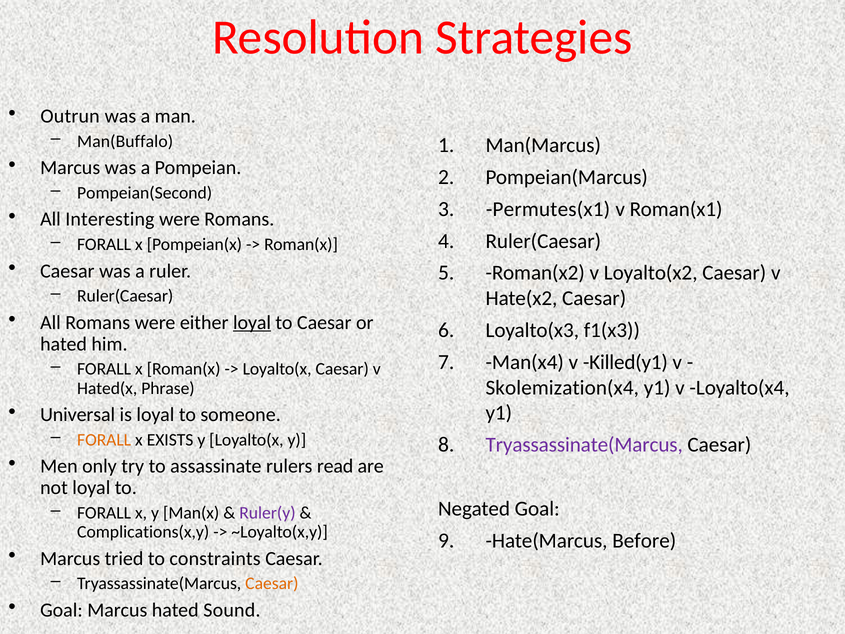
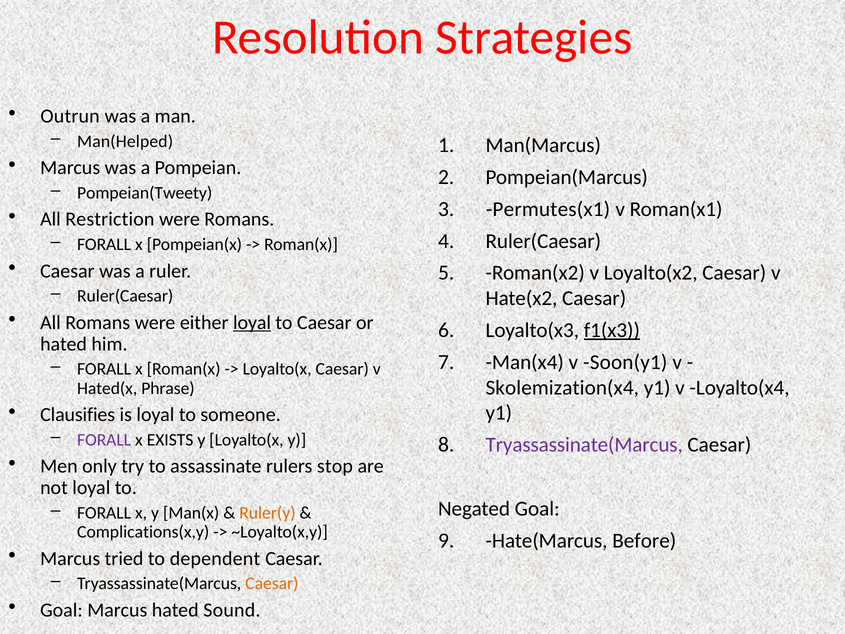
Man(Buffalo: Man(Buffalo -> Man(Helped
Pompeian(Second: Pompeian(Second -> Pompeian(Tweety
Interesting: Interesting -> Restriction
f1(x3 underline: none -> present
Killed(y1: Killed(y1 -> Soon(y1
Universal: Universal -> Clausifies
FORALL at (104, 440) colour: orange -> purple
read: read -> stop
Ruler(y colour: purple -> orange
constraints: constraints -> dependent
